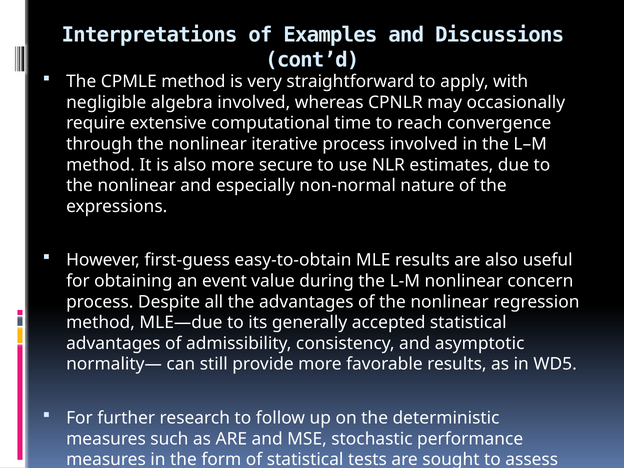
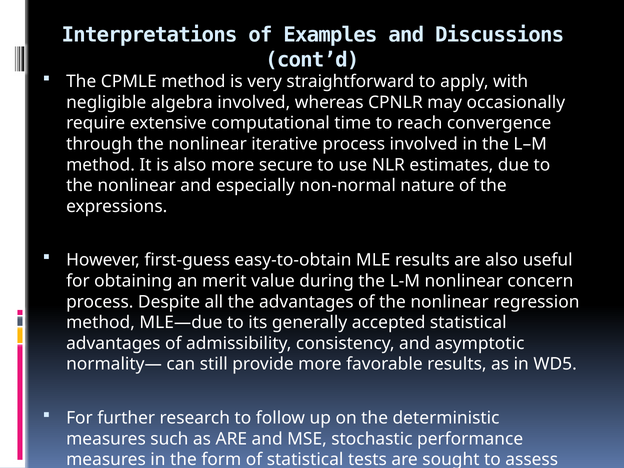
event: event -> merit
